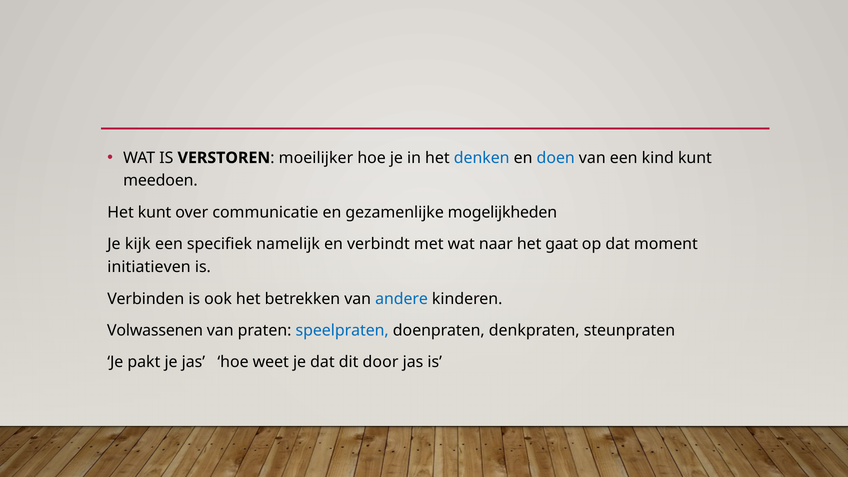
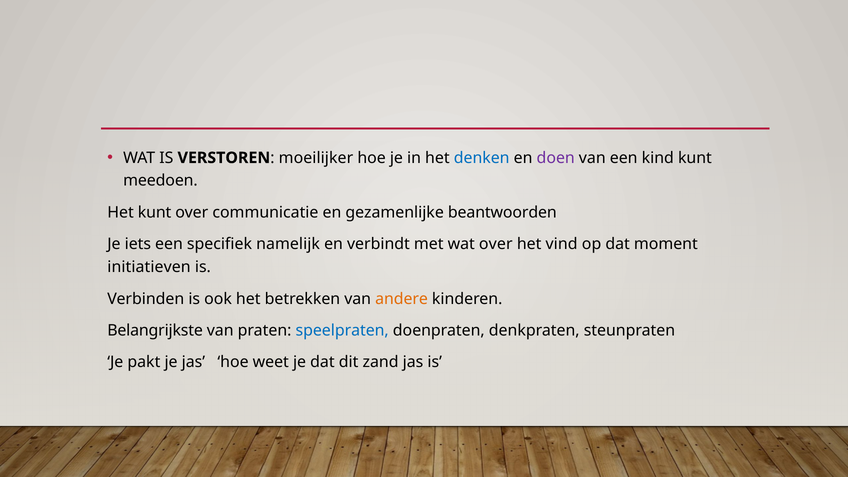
doen colour: blue -> purple
mogelijkheden: mogelijkheden -> beantwoorden
kijk: kijk -> iets
wat naar: naar -> over
gaat: gaat -> vind
andere colour: blue -> orange
Volwassenen: Volwassenen -> Belangrijkste
door: door -> zand
